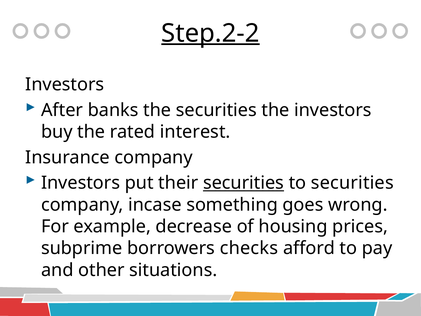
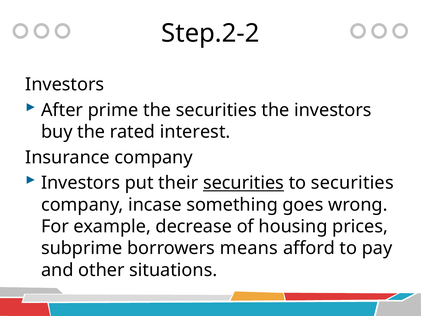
Step.2-2 underline: present -> none
banks: banks -> prime
checks: checks -> means
